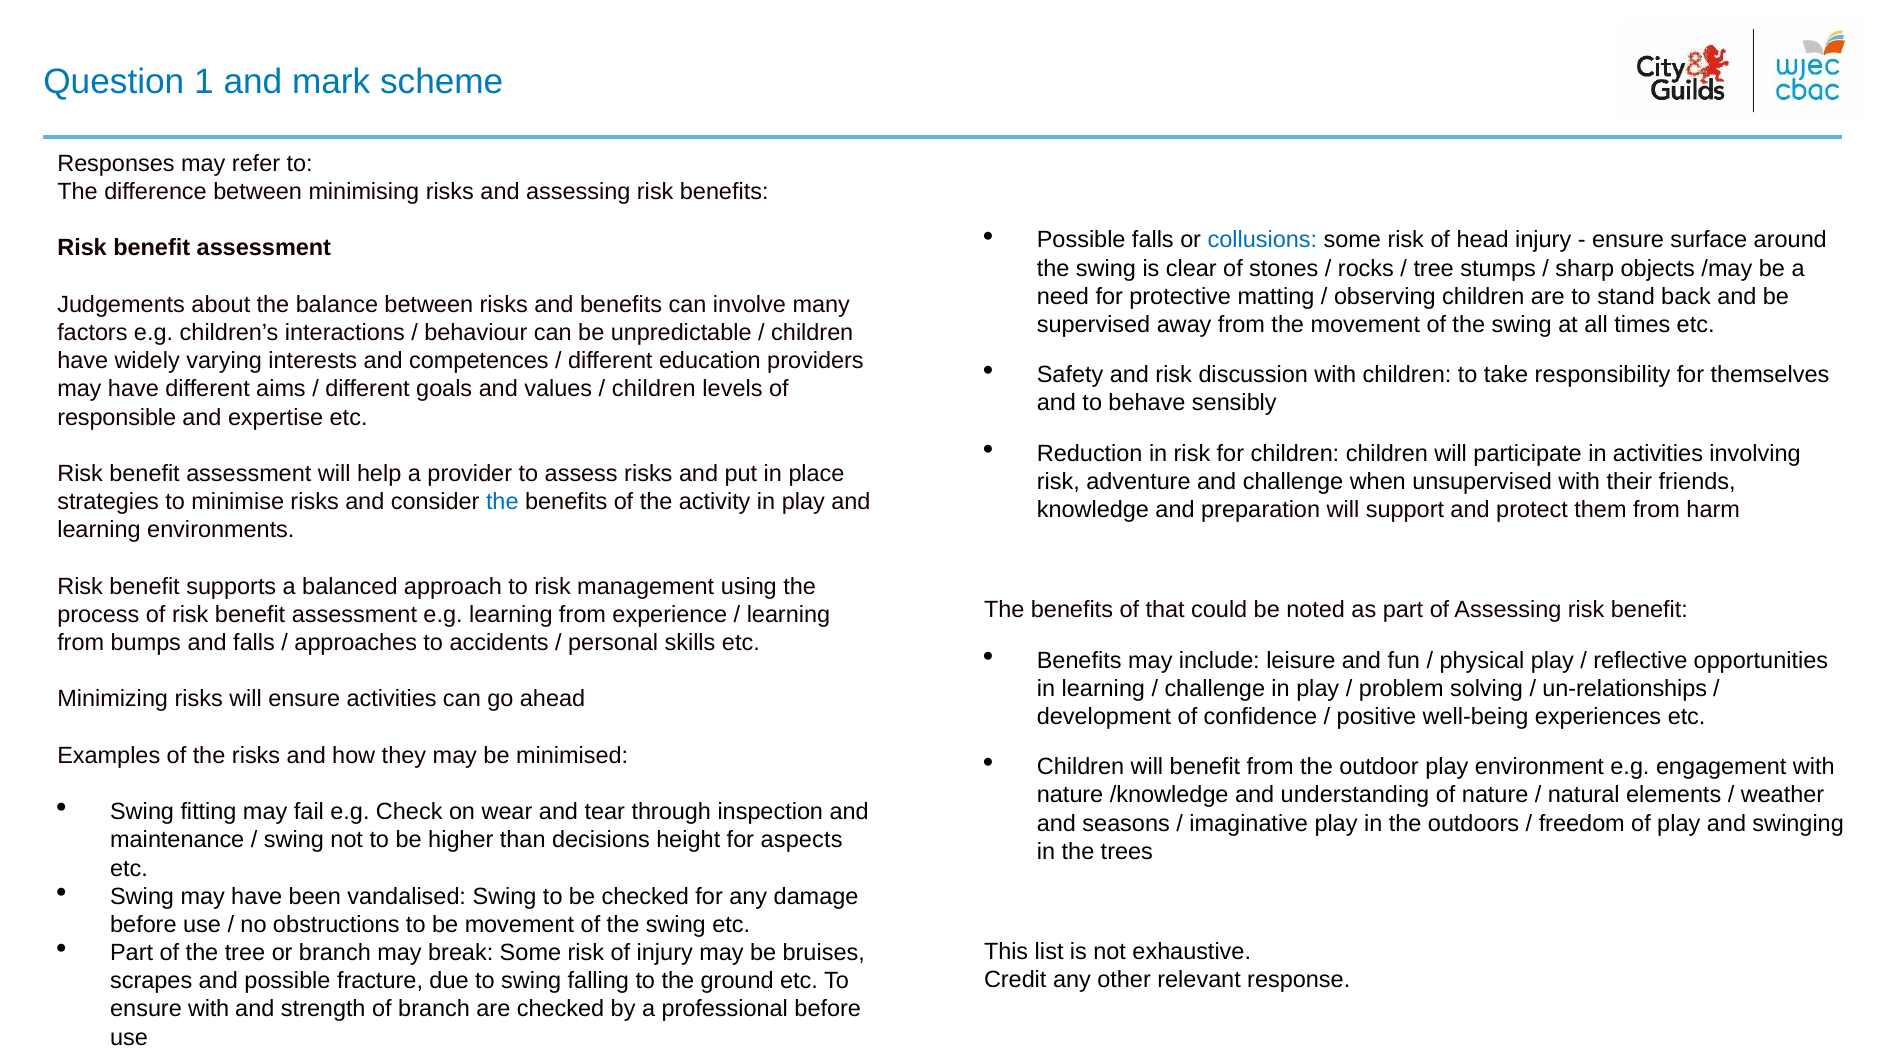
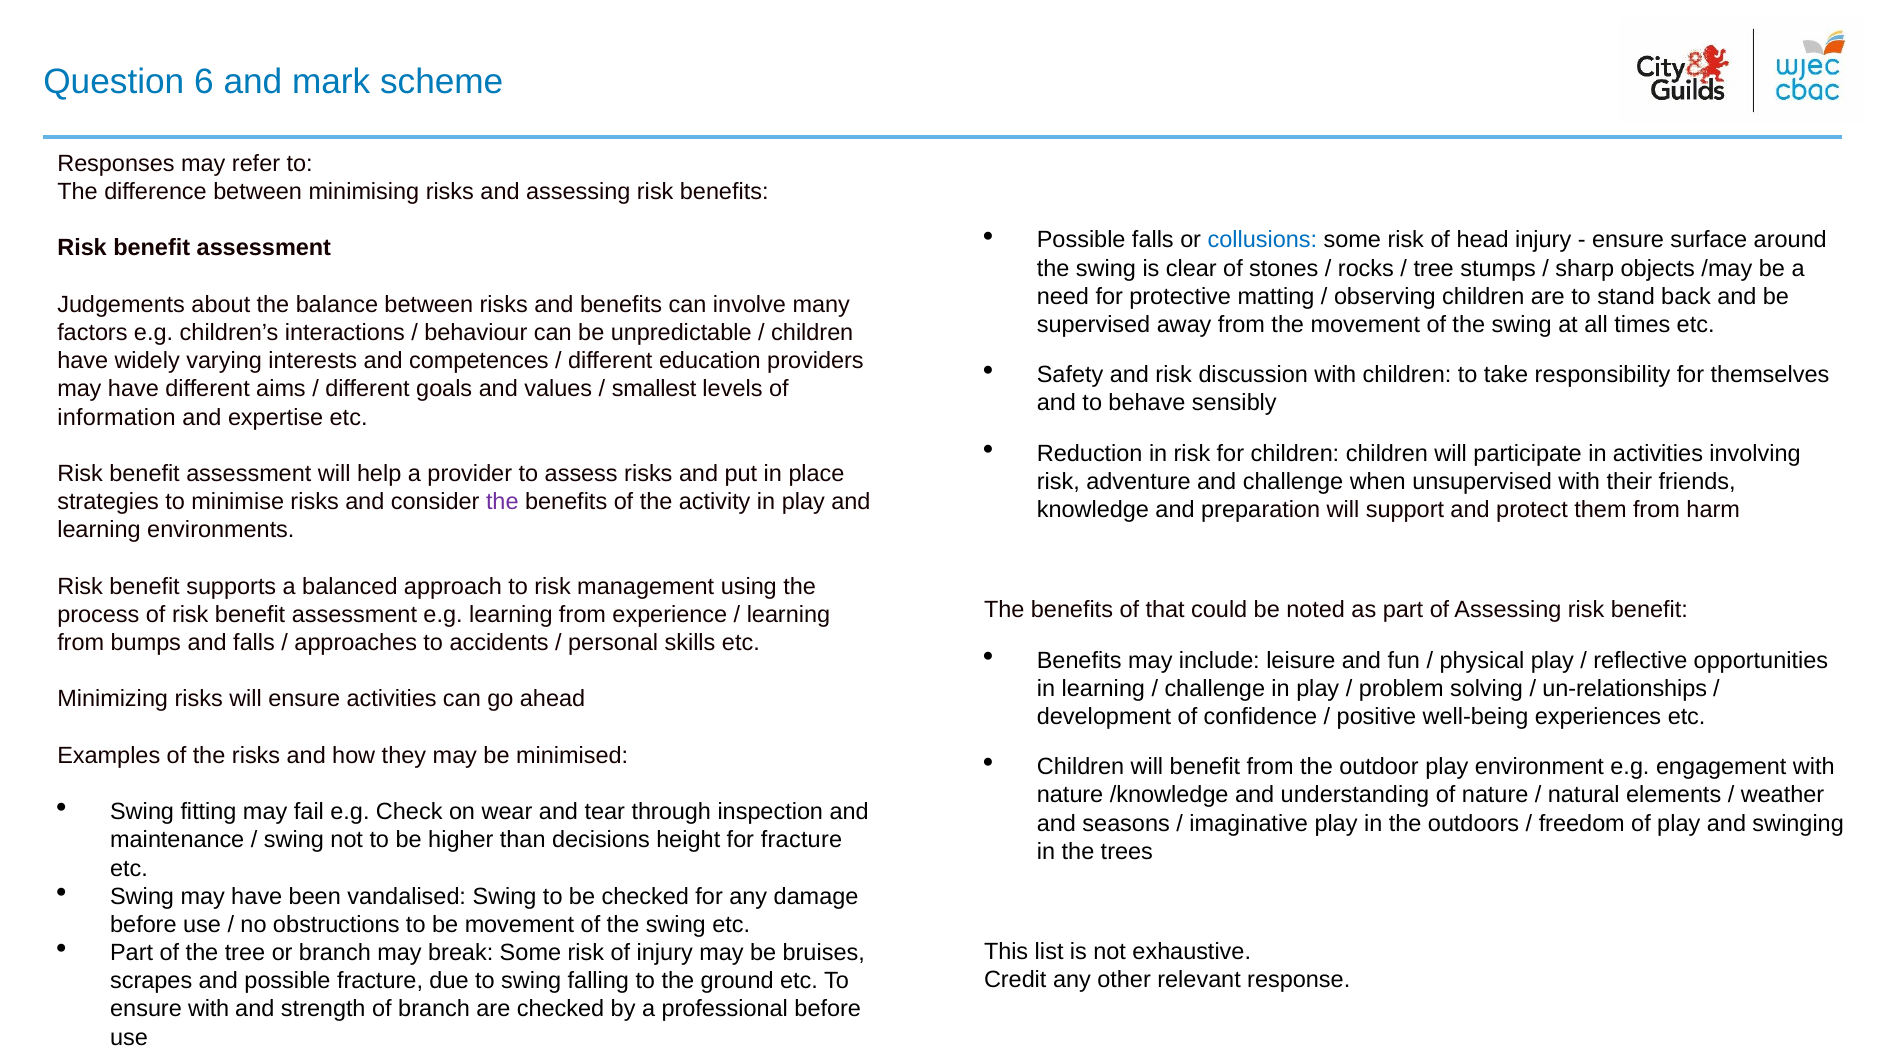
1: 1 -> 6
children at (654, 389): children -> smallest
responsible: responsible -> information
the at (502, 502) colour: blue -> purple
for aspects: aspects -> fracture
